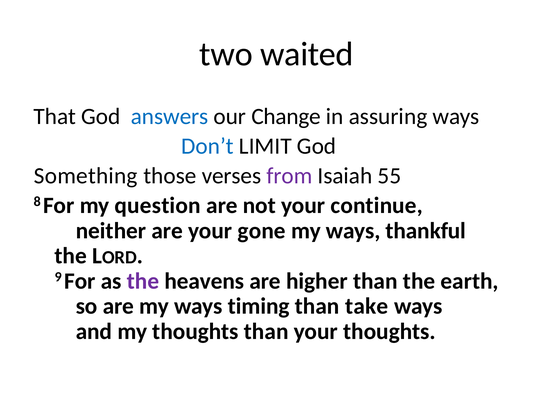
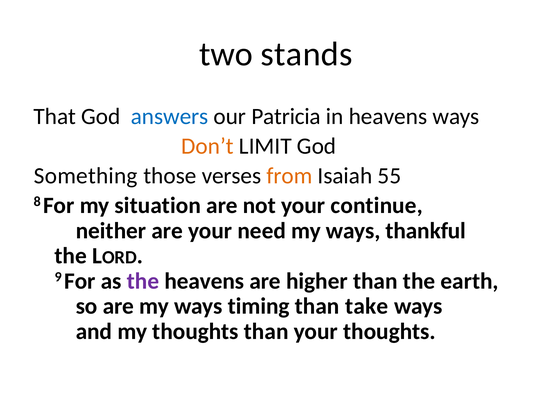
waited: waited -> stands
Change: Change -> Patricia
in assuring: assuring -> heavens
Don’t colour: blue -> orange
from colour: purple -> orange
question: question -> situation
gone: gone -> need
